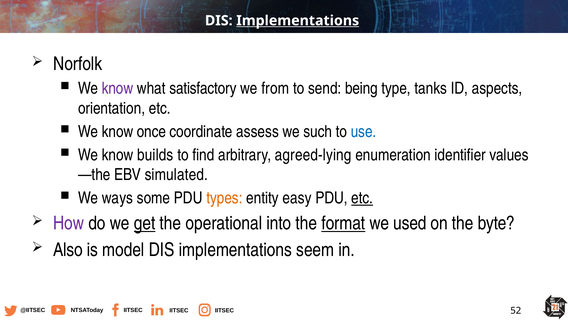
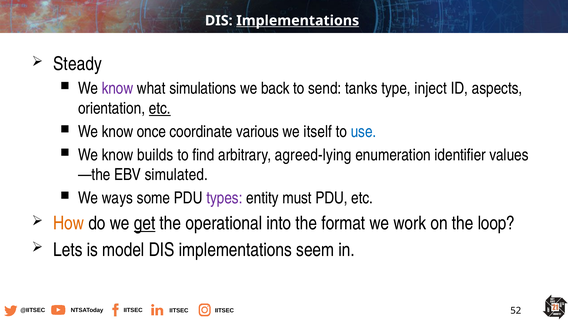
Norfolk: Norfolk -> Steady
satisfactory: satisfactory -> simulations
from: from -> back
being: being -> tanks
tanks: tanks -> inject
etc at (160, 108) underline: none -> present
assess: assess -> various
such: such -> itself
types colour: orange -> purple
easy: easy -> must
etc at (362, 198) underline: present -> none
How colour: purple -> orange
format underline: present -> none
used: used -> work
byte: byte -> loop
Also: Also -> Lets
